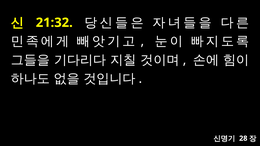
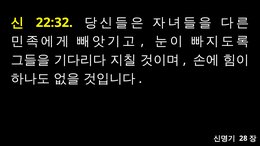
21:32: 21:32 -> 22:32
